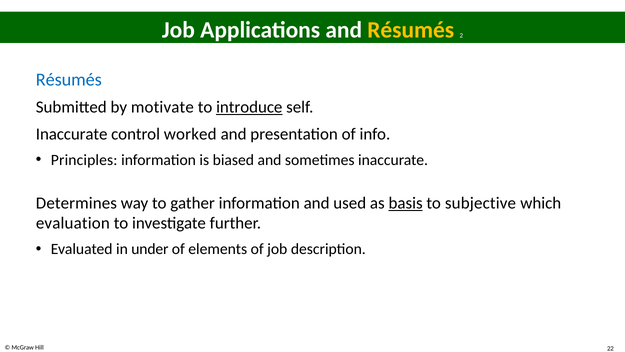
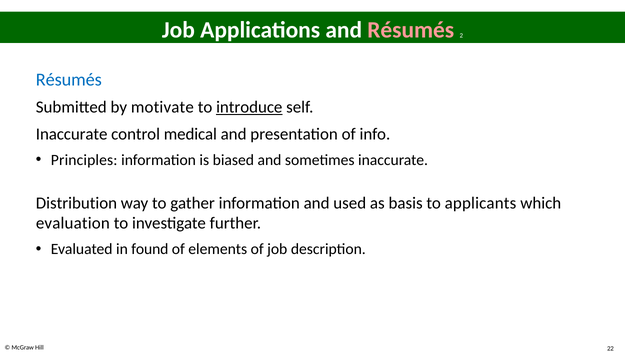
Résumés at (411, 30) colour: yellow -> pink
worked: worked -> medical
Determines: Determines -> Distribution
basis underline: present -> none
subjective: subjective -> applicants
under: under -> found
